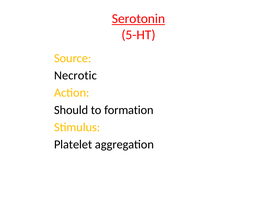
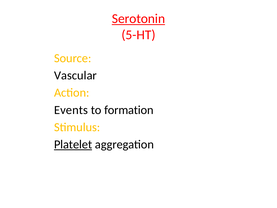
Necrotic: Necrotic -> Vascular
Should: Should -> Events
Platelet underline: none -> present
